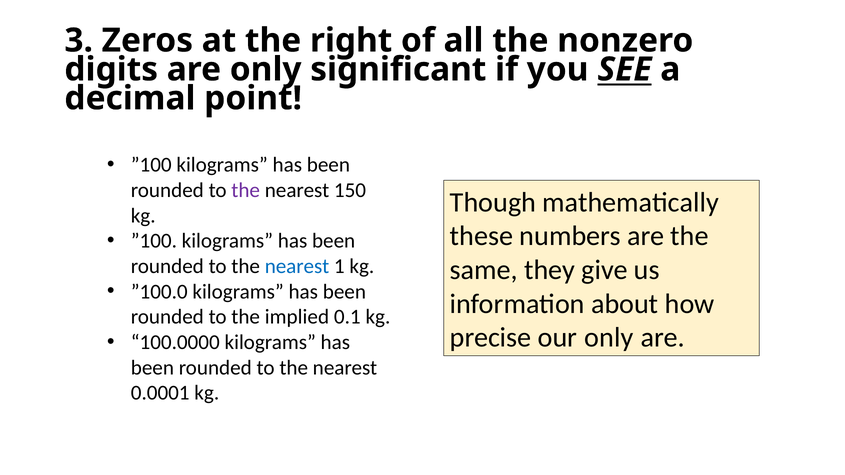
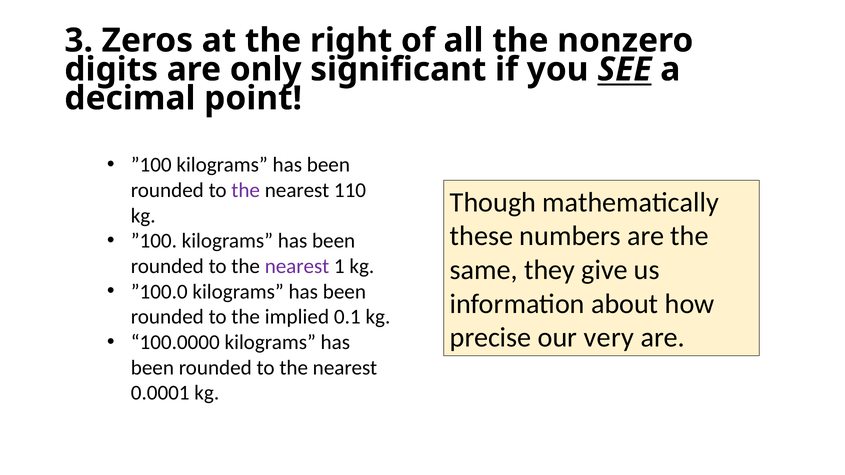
150: 150 -> 110
nearest at (297, 267) colour: blue -> purple
our only: only -> very
